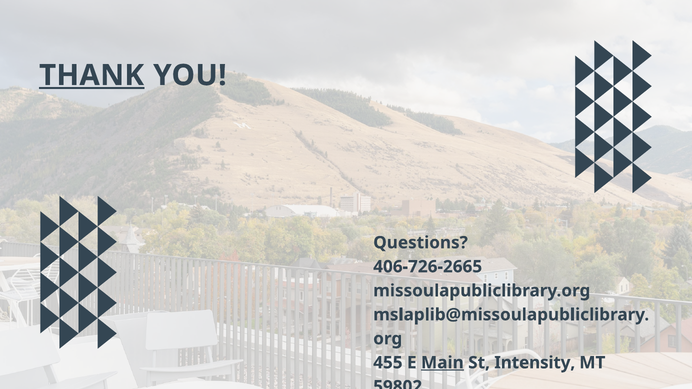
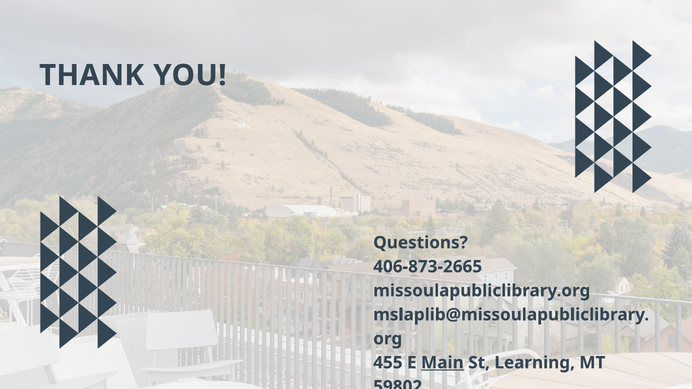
THANK underline: present -> none
406-726-2665: 406-726-2665 -> 406-873-2665
Intensity: Intensity -> Learning
